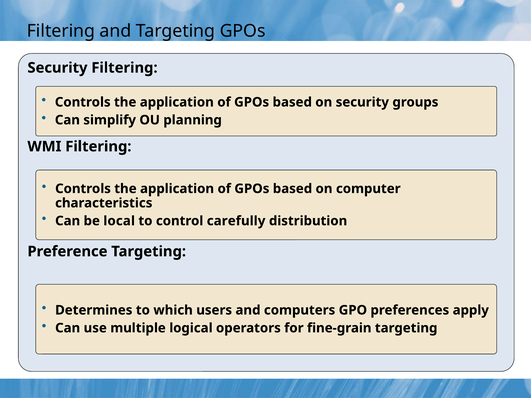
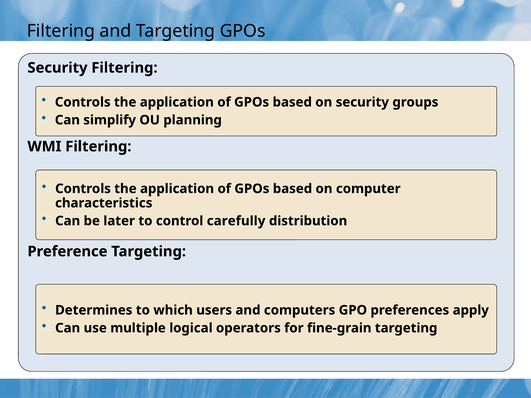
local: local -> later
